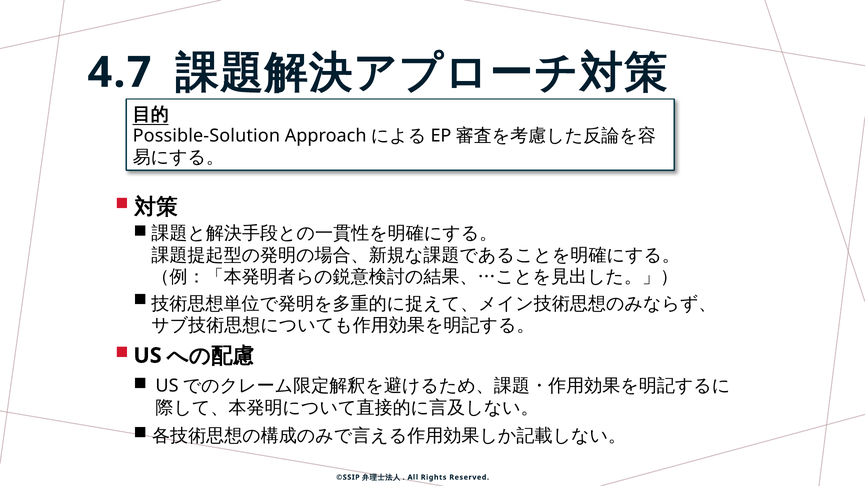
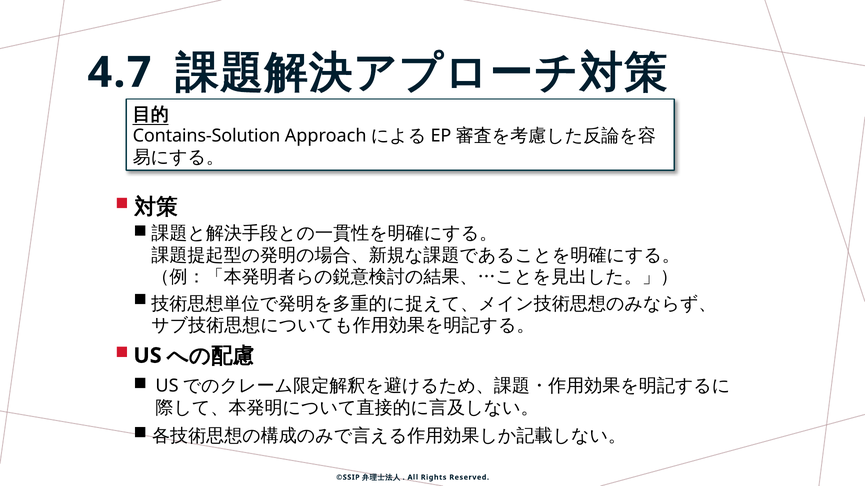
Possible-Solution: Possible-Solution -> Contains-Solution
